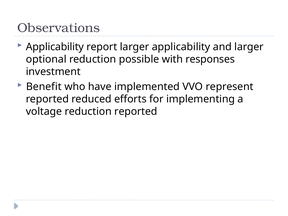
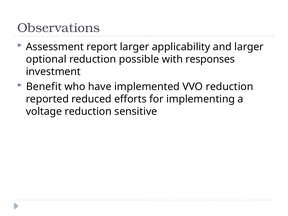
Applicability at (55, 47): Applicability -> Assessment
VVO represent: represent -> reduction
reduction reported: reported -> sensitive
